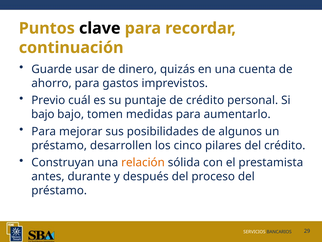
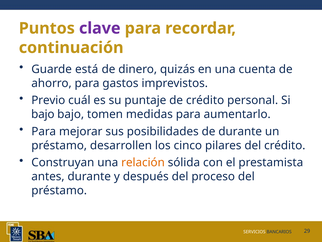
clave colour: black -> purple
usar: usar -> está
de algunos: algunos -> durante
